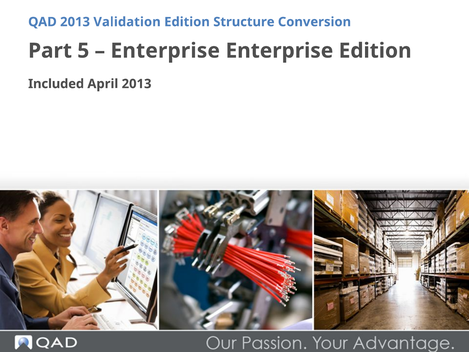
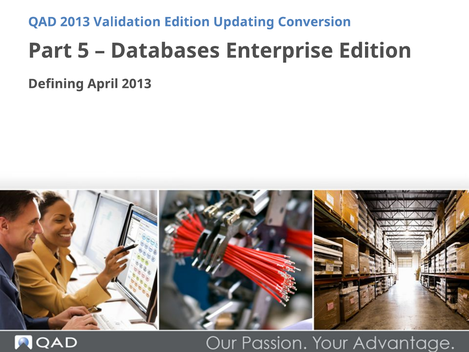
Structure: Structure -> Updating
Enterprise at (165, 51): Enterprise -> Databases
Included: Included -> Defining
